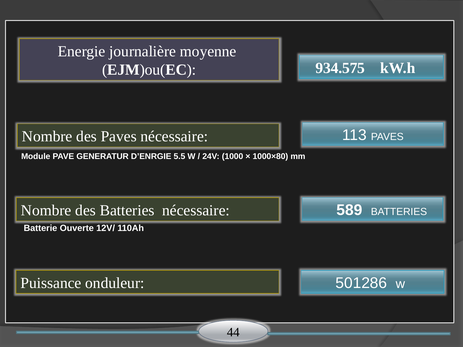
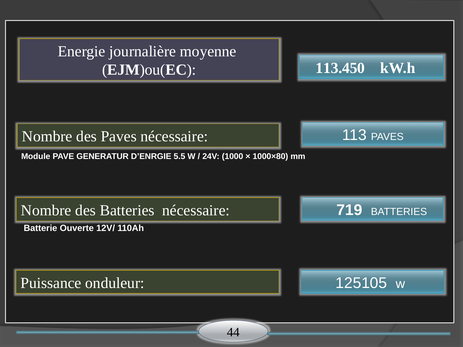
934.575: 934.575 -> 113.450
589: 589 -> 719
501286: 501286 -> 125105
